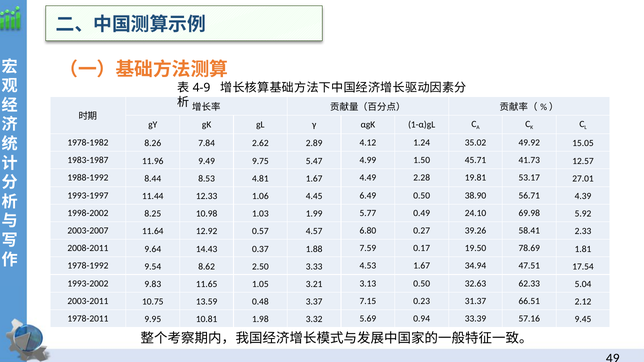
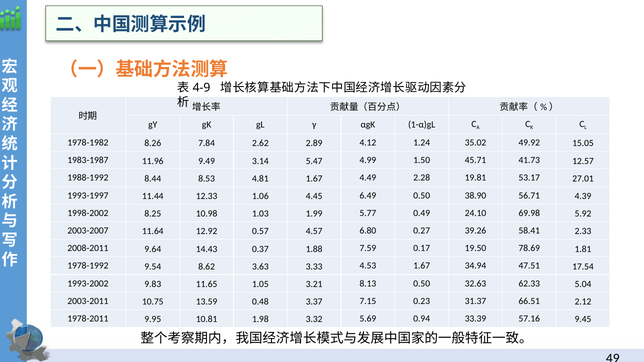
9.75: 9.75 -> 3.14
2.50: 2.50 -> 3.63
3.13: 3.13 -> 8.13
